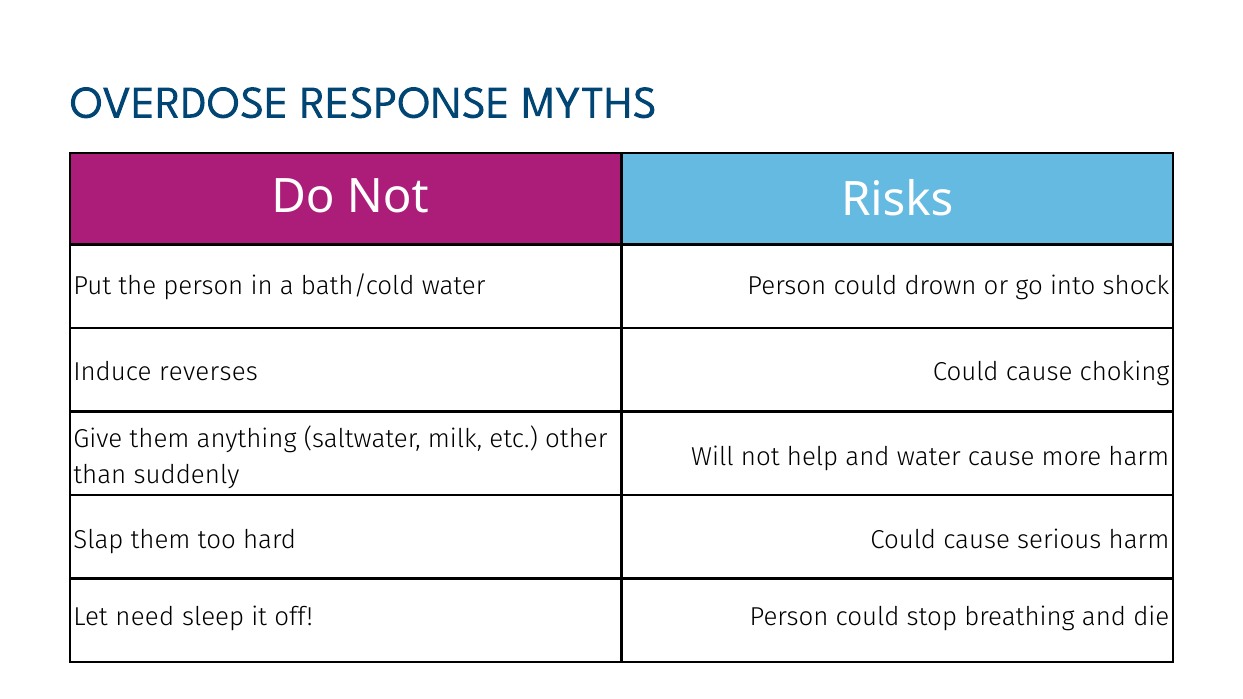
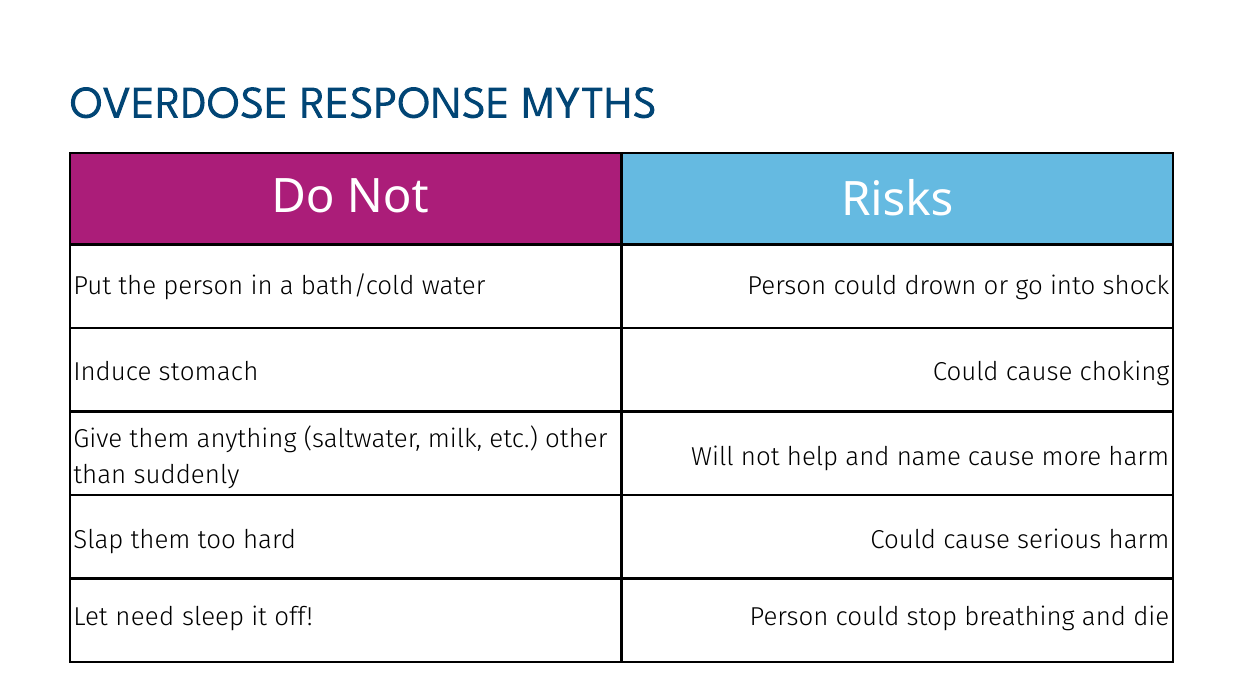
reverses: reverses -> stomach
and water: water -> name
